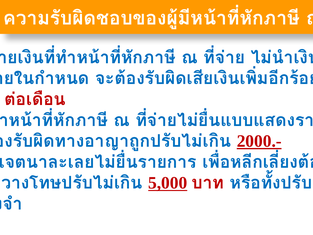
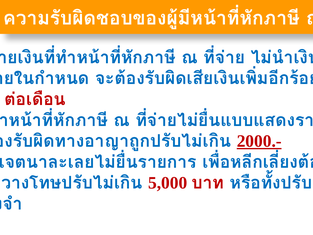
5,000 underline: present -> none
